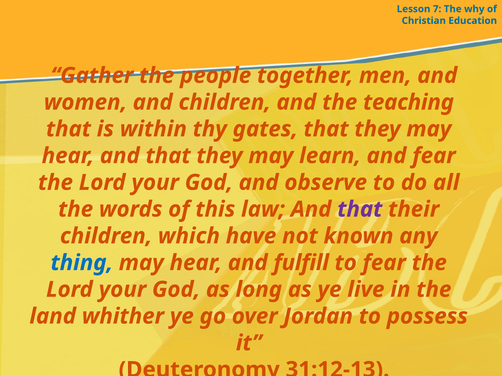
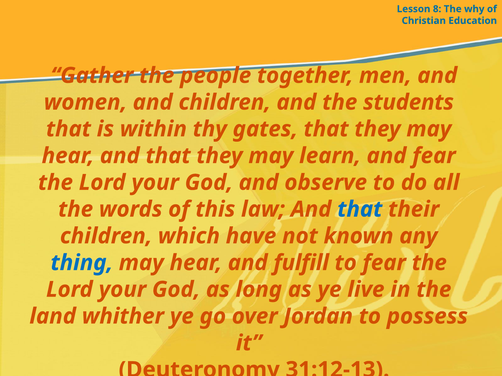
7: 7 -> 8
teaching: teaching -> students
that at (360, 210) colour: purple -> blue
